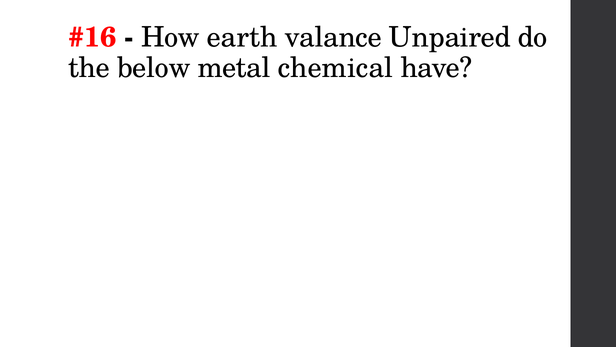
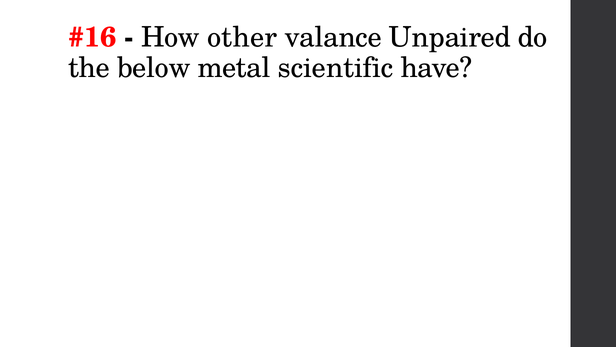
earth: earth -> other
chemical: chemical -> scientific
